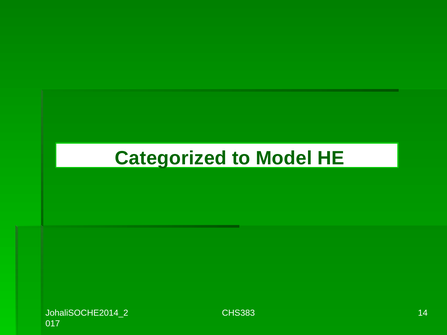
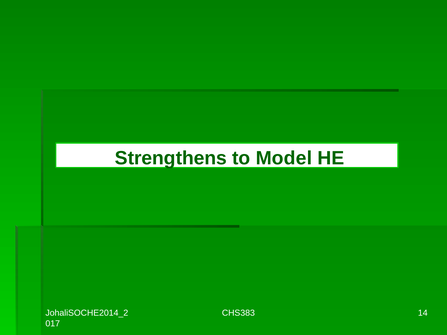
Categorized: Categorized -> Strengthens
